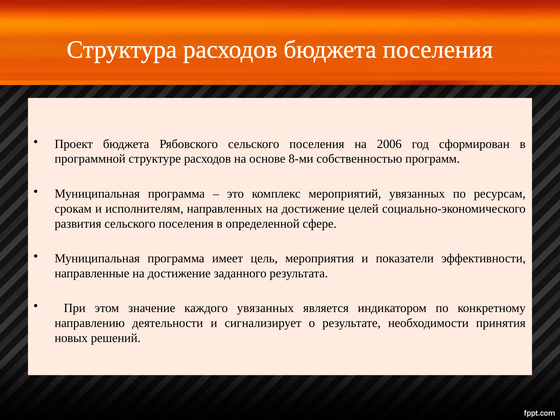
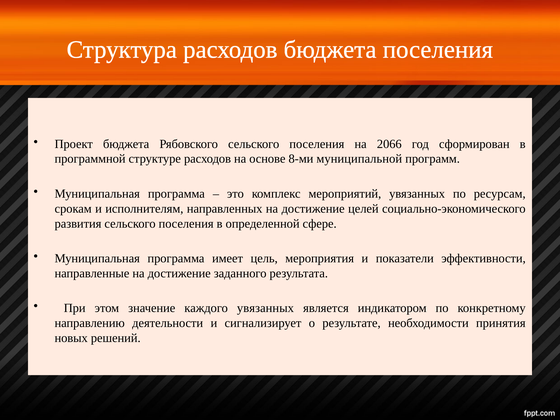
2006: 2006 -> 2066
собственностью: собственностью -> муниципальной
